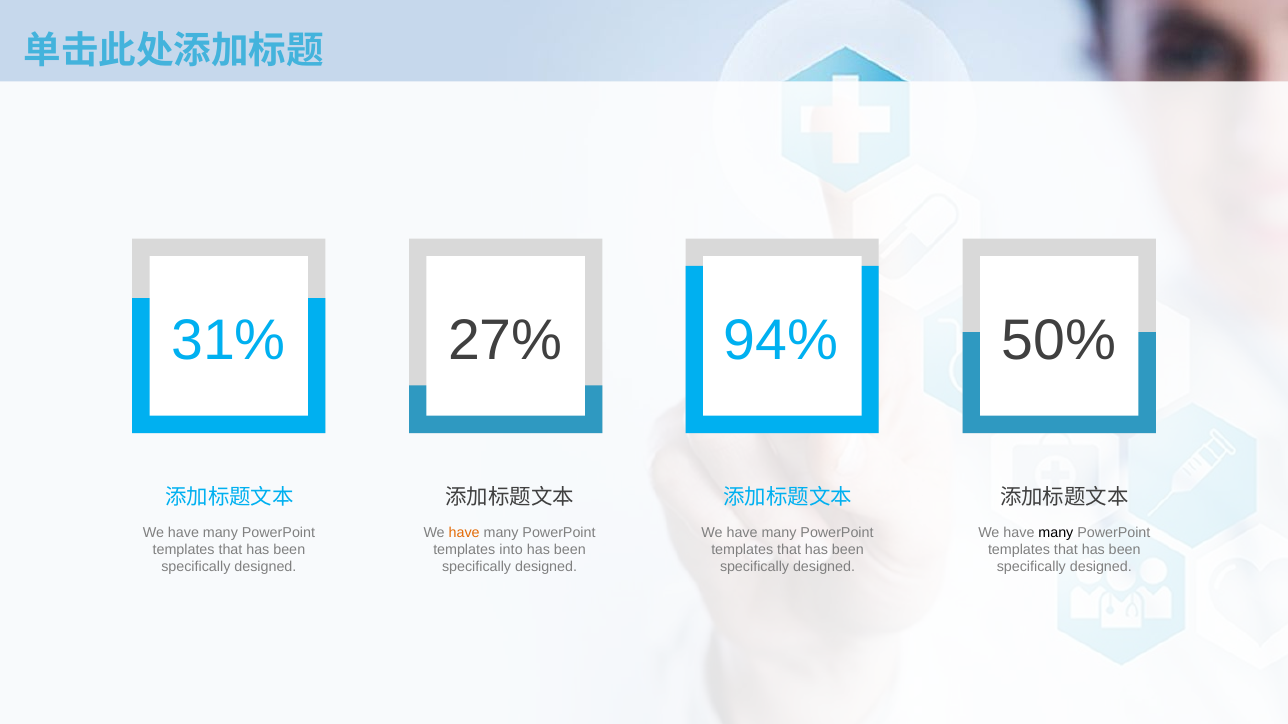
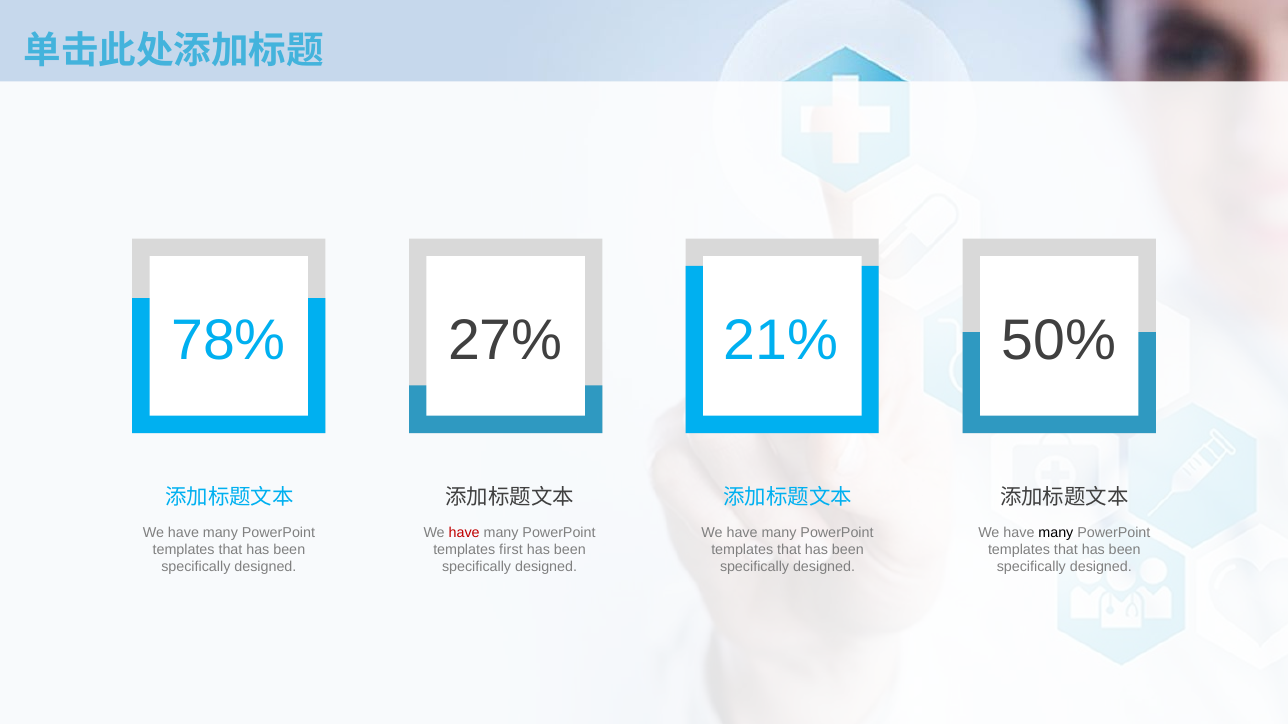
31%: 31% -> 78%
94%: 94% -> 21%
have at (464, 533) colour: orange -> red
into: into -> first
